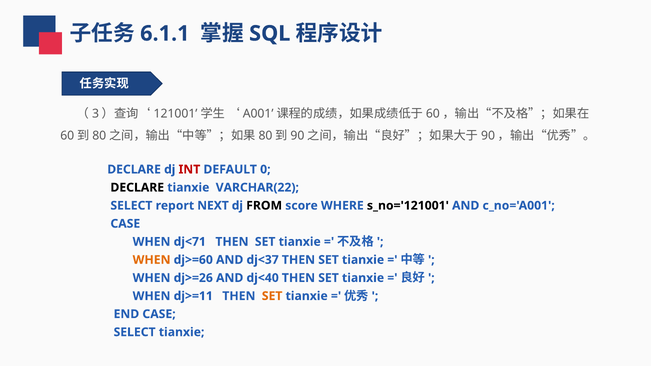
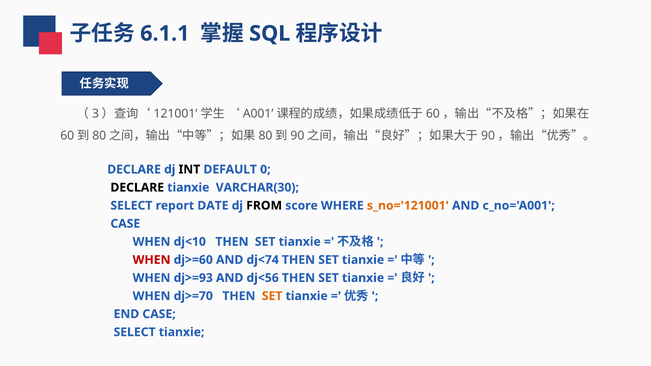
INT colour: red -> black
VARCHAR(22: VARCHAR(22 -> VARCHAR(30
NEXT: NEXT -> DATE
s_no='121001 colour: black -> orange
dj<71: dj<71 -> dj<10
WHEN at (152, 260) colour: orange -> red
dj<37: dj<37 -> dj<74
dj>=26: dj>=26 -> dj>=93
dj<40: dj<40 -> dj<56
dj>=11: dj>=11 -> dj>=70
